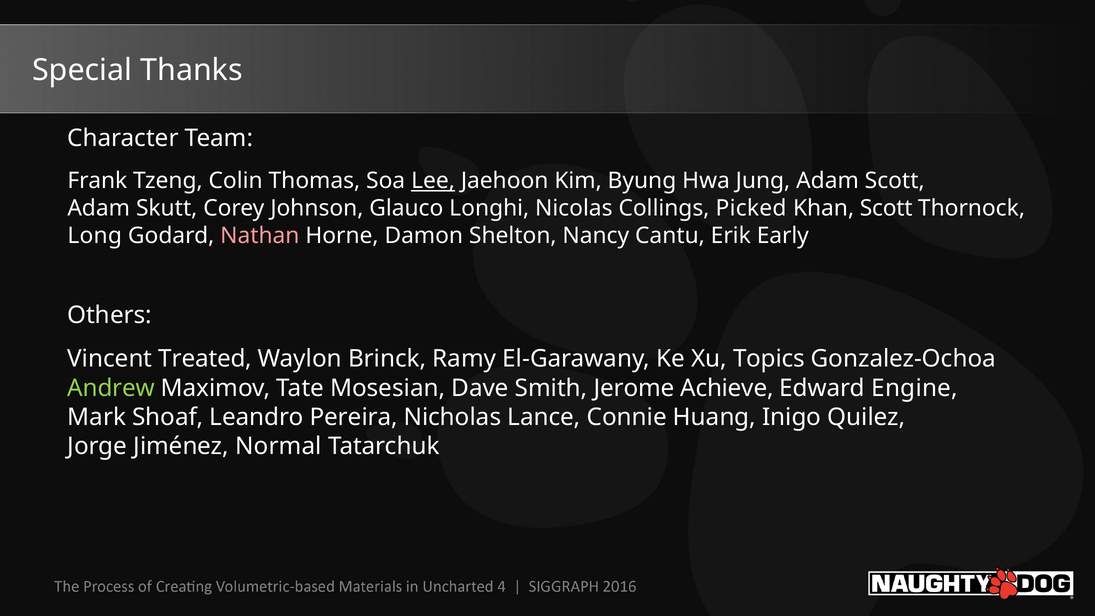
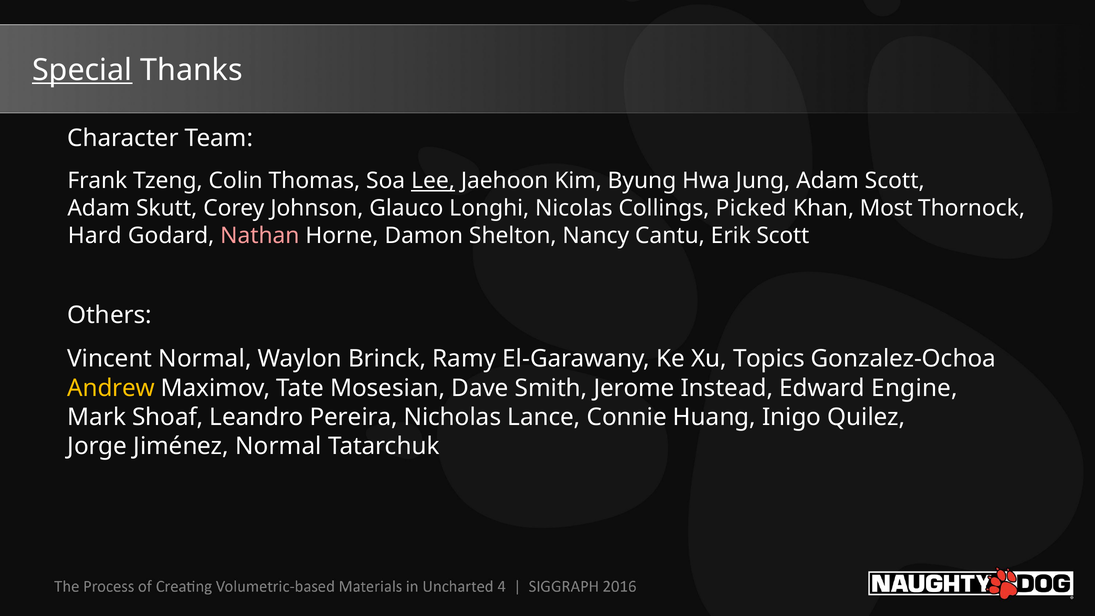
Special underline: none -> present
Khan Scott: Scott -> Most
Long: Long -> Hard
Erik Early: Early -> Scott
Vincent Treated: Treated -> Normal
Andrew colour: light green -> yellow
Achieve: Achieve -> Instead
